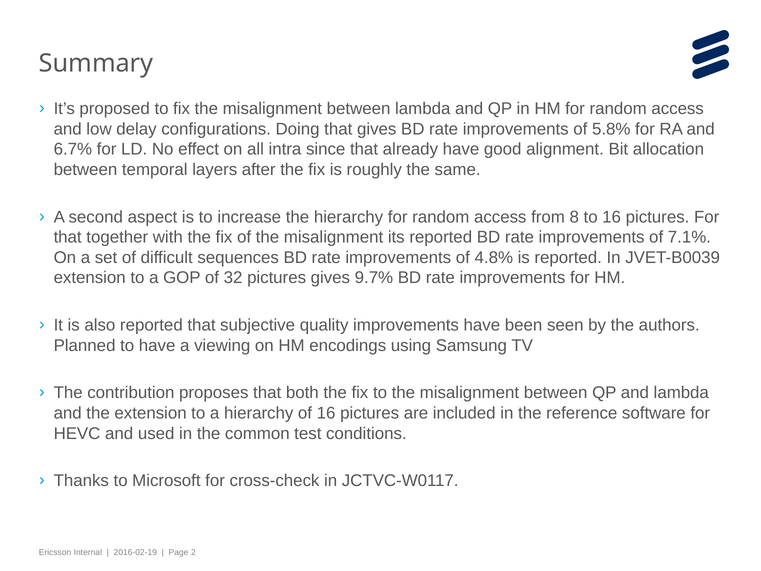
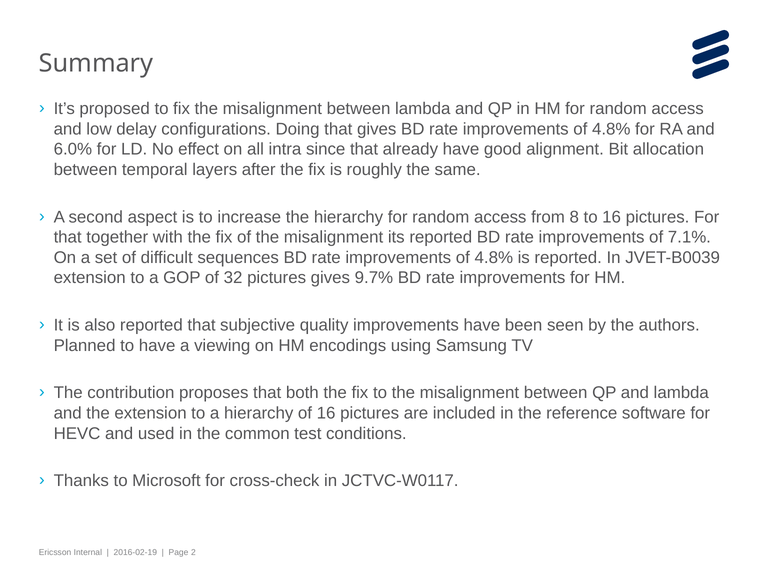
5.8% at (611, 129): 5.8% -> 4.8%
6.7%: 6.7% -> 6.0%
